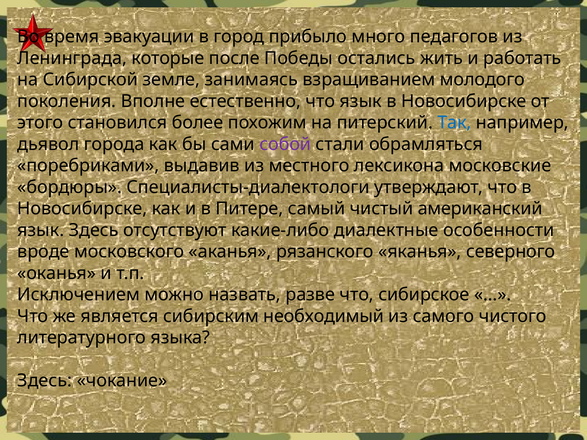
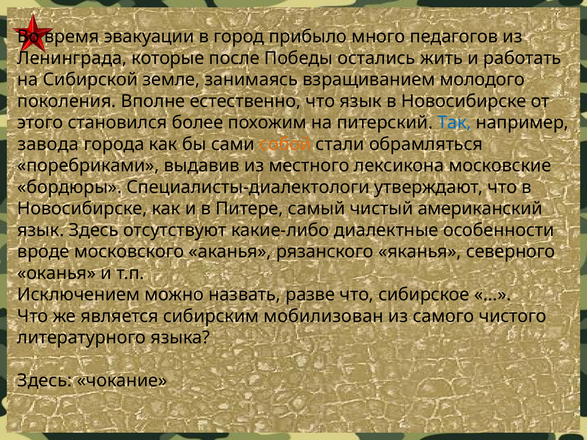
дьявол: дьявол -> завода
собой colour: purple -> orange
необходимый: необходимый -> мобилизован
